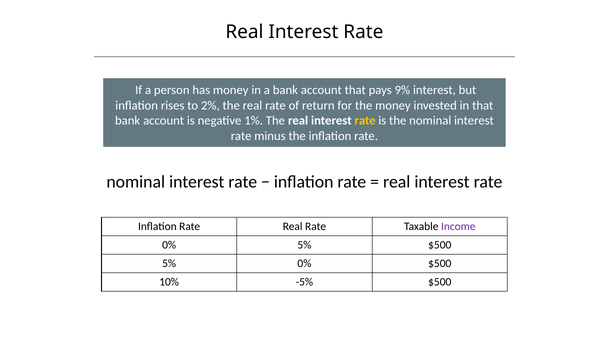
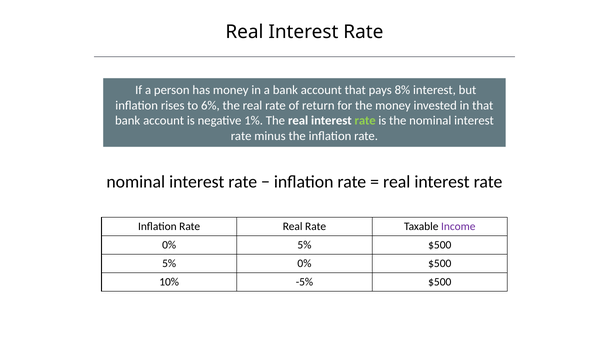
9%: 9% -> 8%
2%: 2% -> 6%
rate at (365, 121) colour: yellow -> light green
